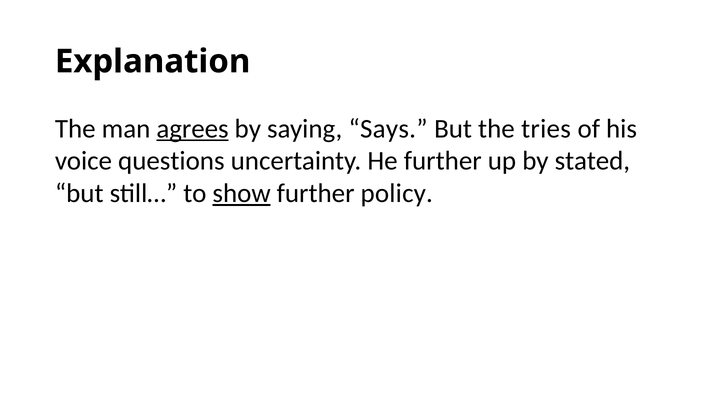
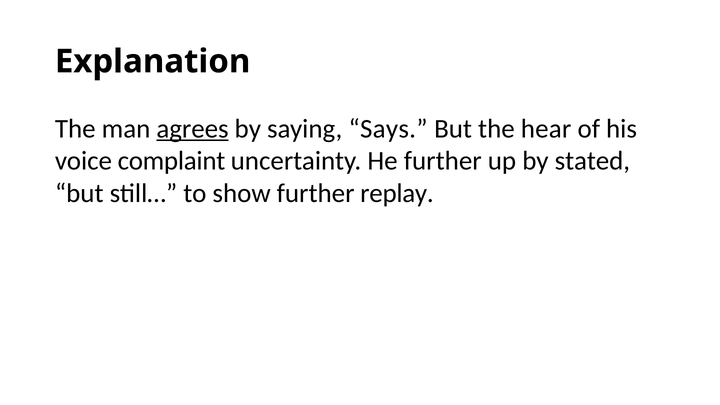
tries: tries -> hear
questions: questions -> complaint
show underline: present -> none
policy: policy -> replay
